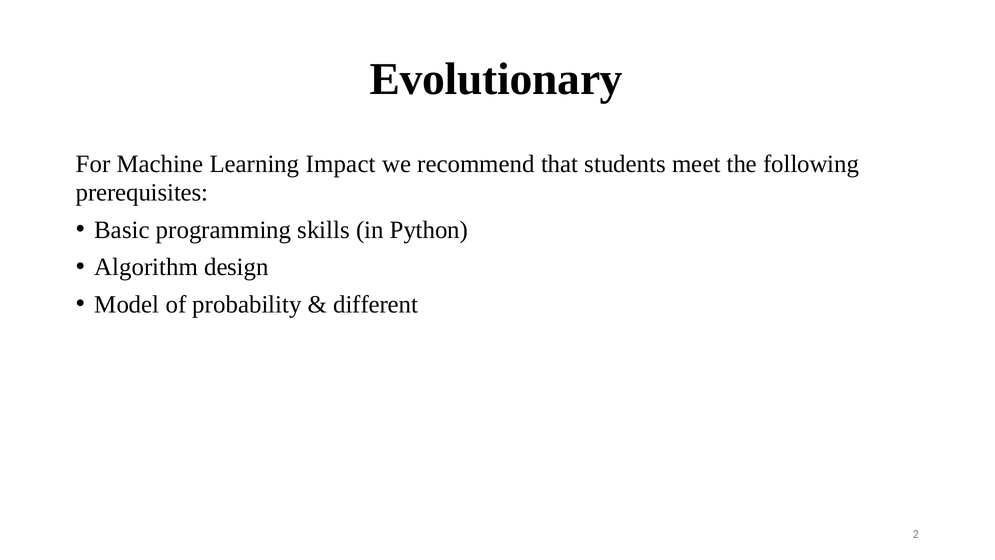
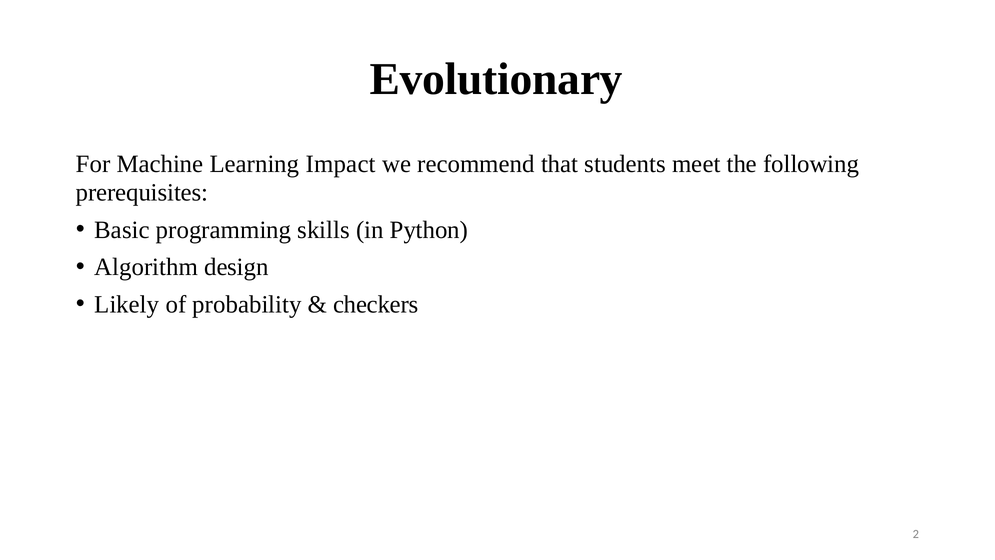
Model: Model -> Likely
different: different -> checkers
